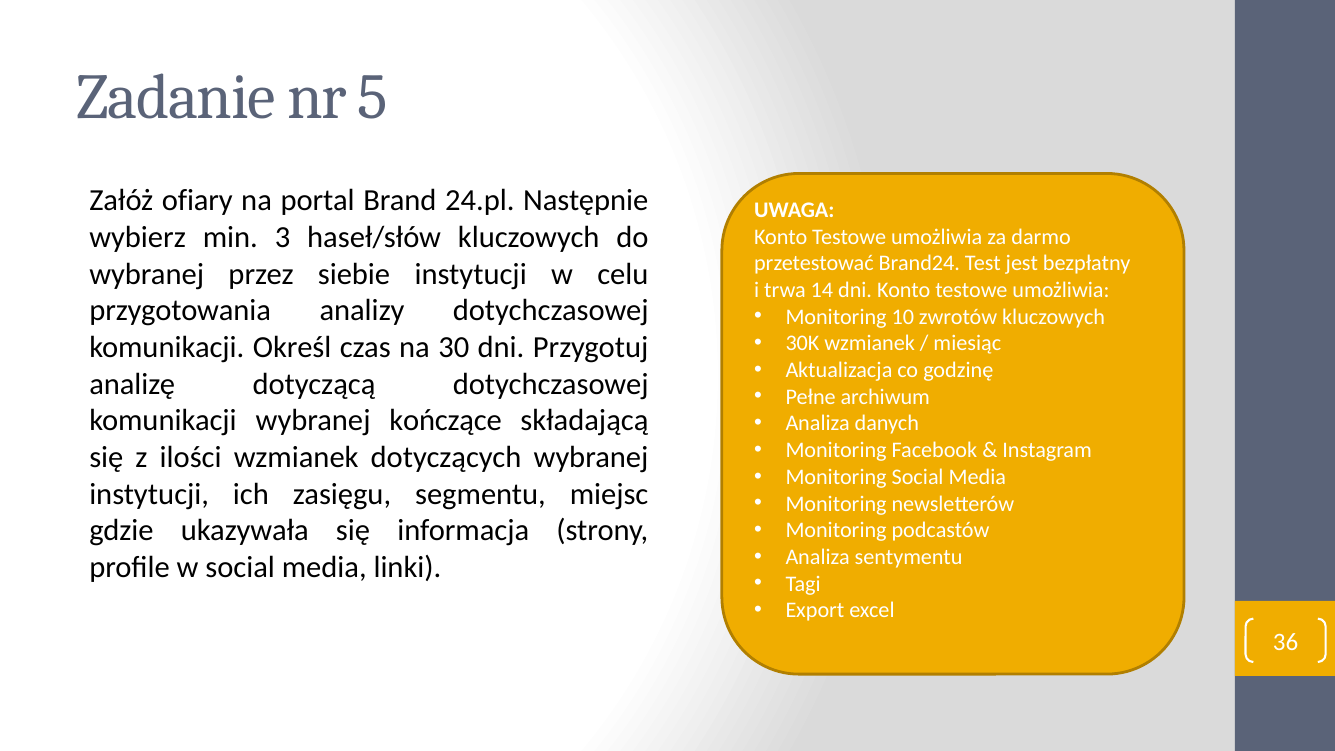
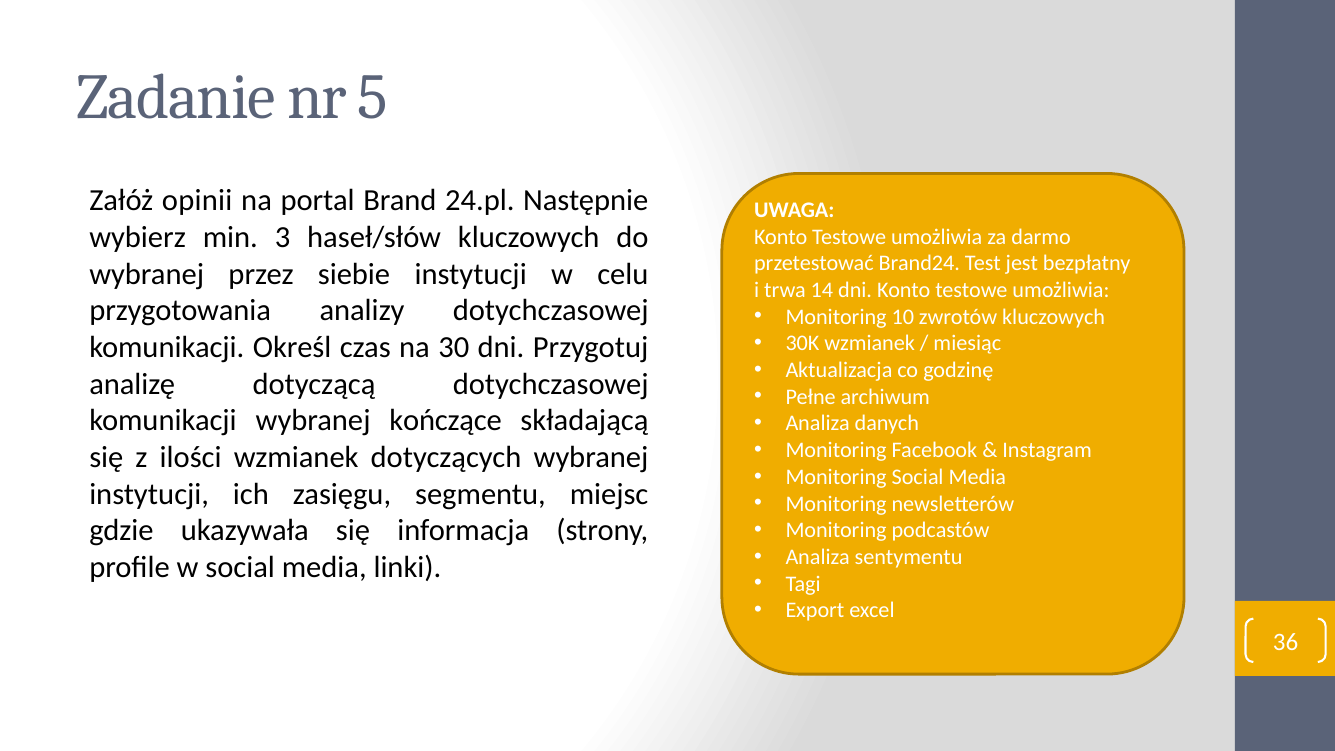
ofiary: ofiary -> opinii
